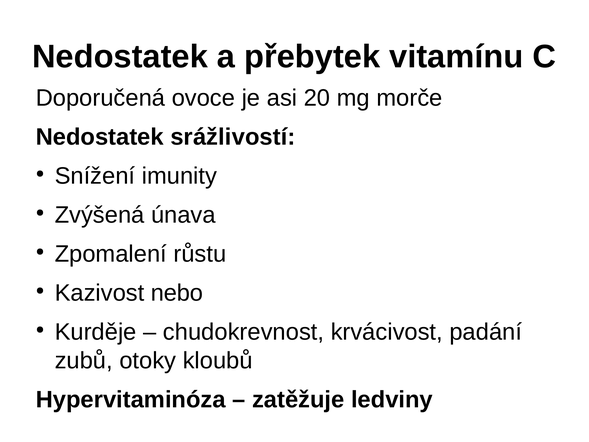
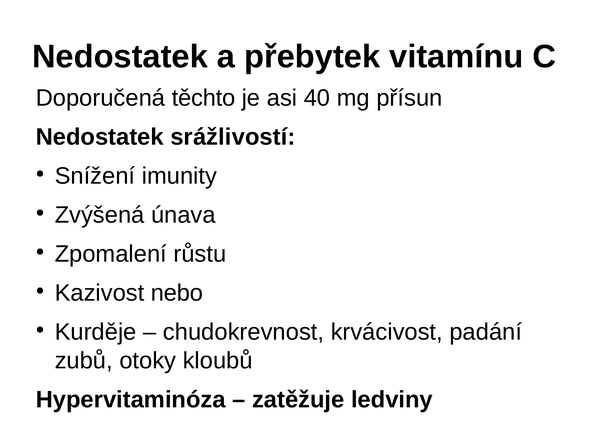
ovoce: ovoce -> těchto
20: 20 -> 40
morče: morče -> přísun
